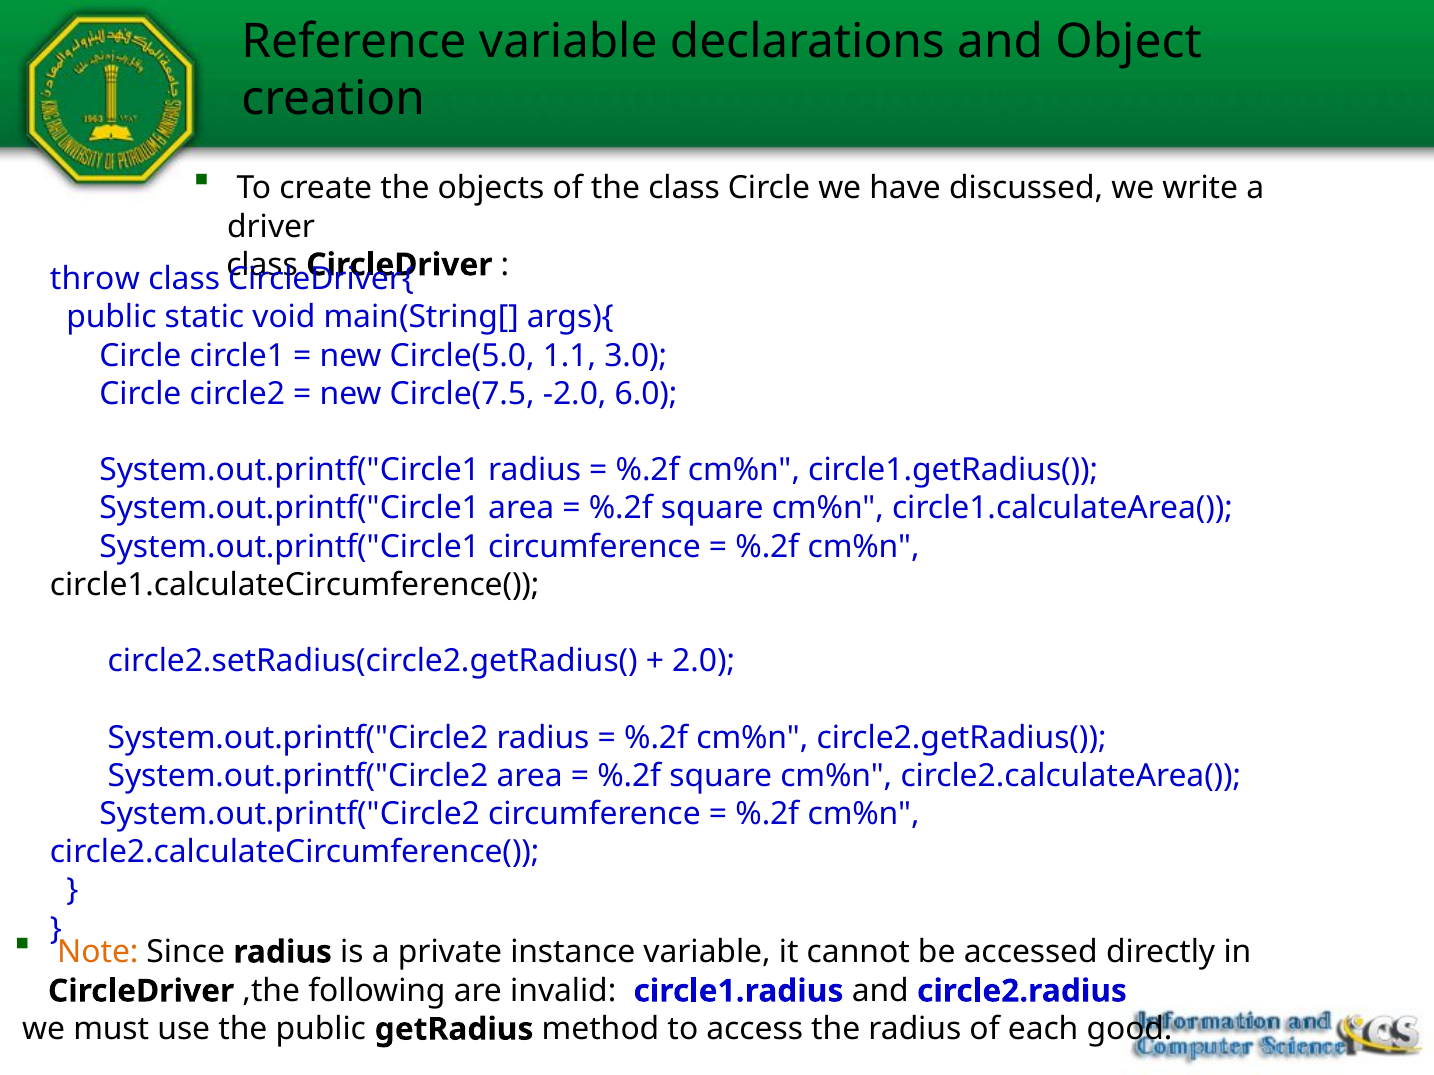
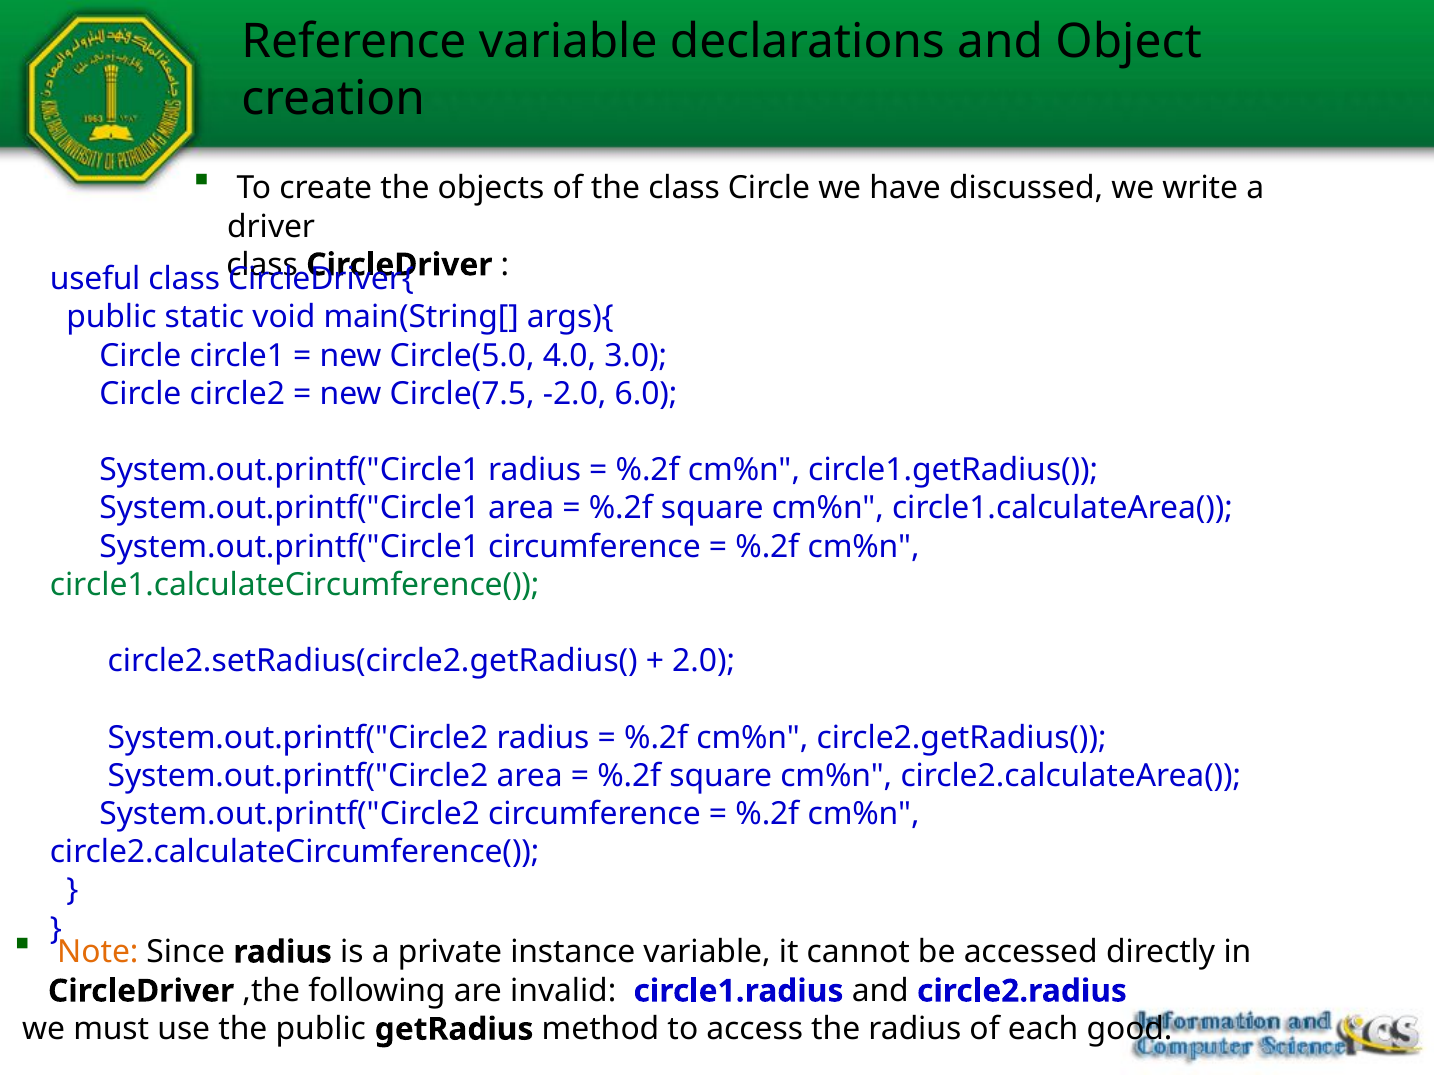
throw: throw -> useful
1.1: 1.1 -> 4.0
circle1.calculateCircumference( colour: black -> green
